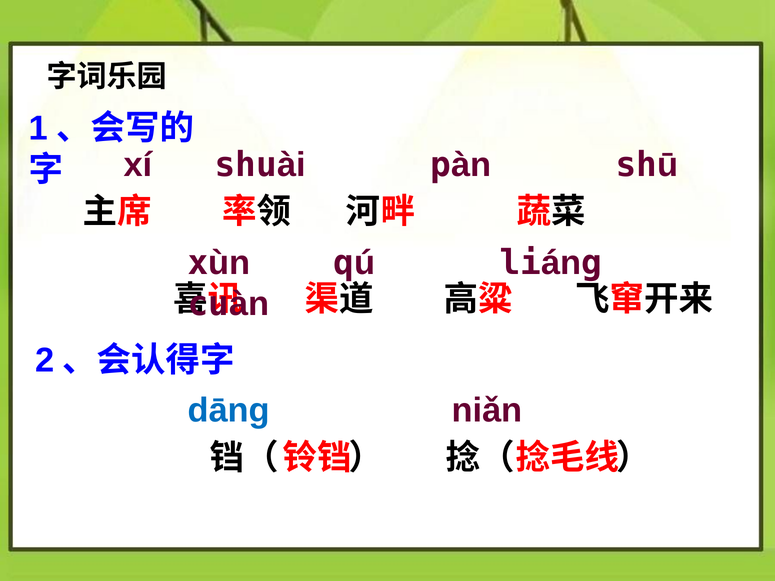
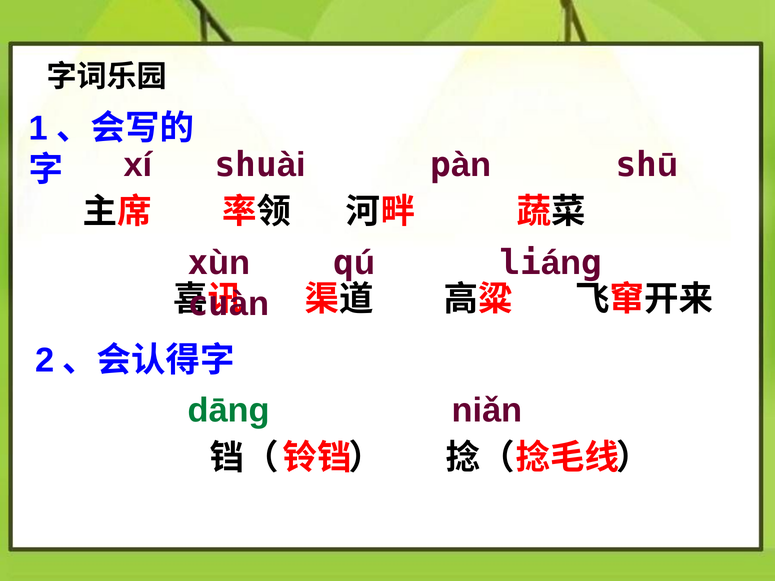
dāng colour: blue -> green
